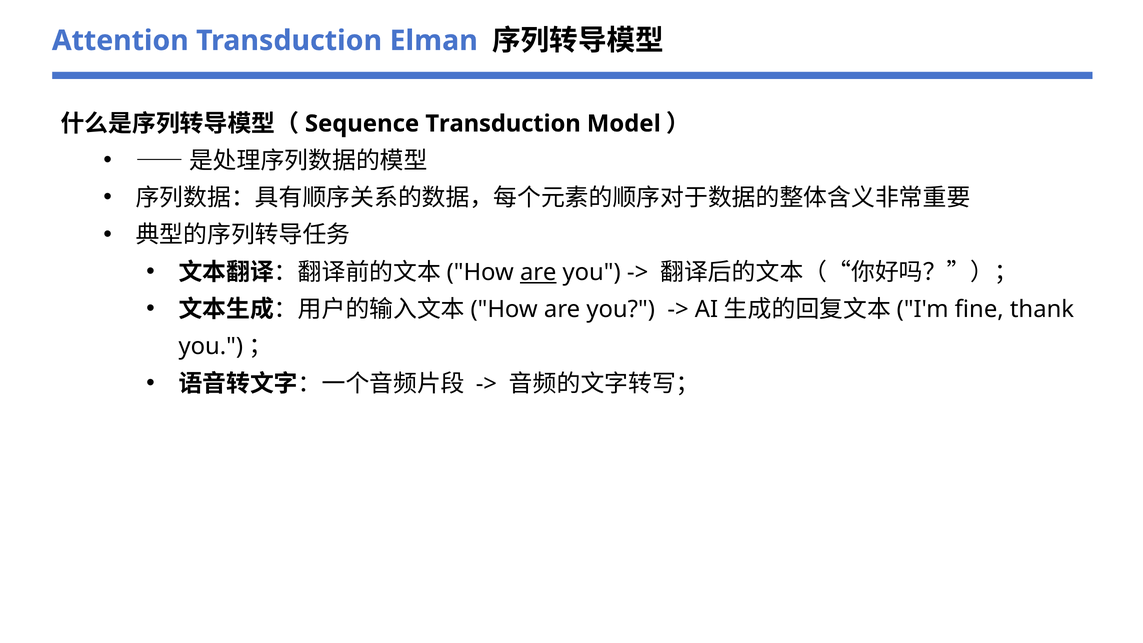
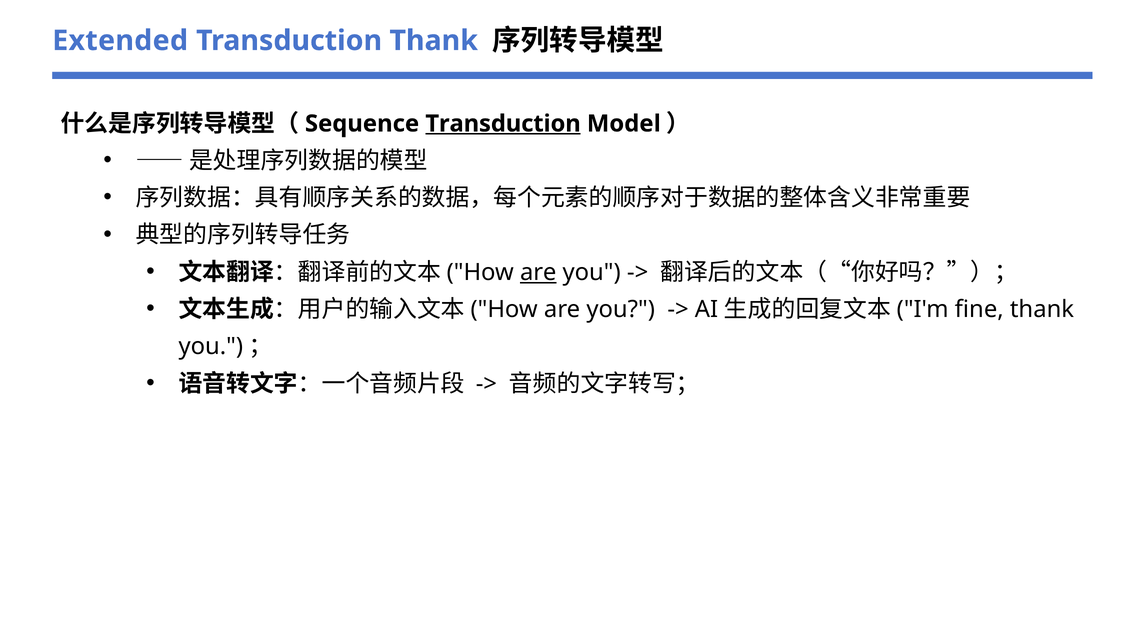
Attention: Attention -> Extended
Transduction Elman: Elman -> Thank
Transduction at (503, 124) underline: none -> present
